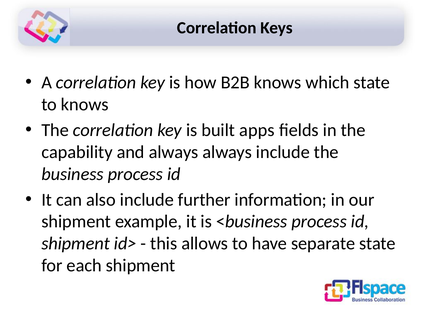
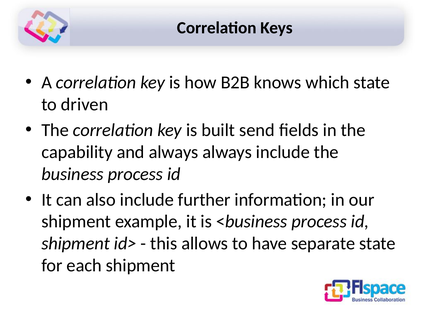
to knows: knows -> driven
apps: apps -> send
